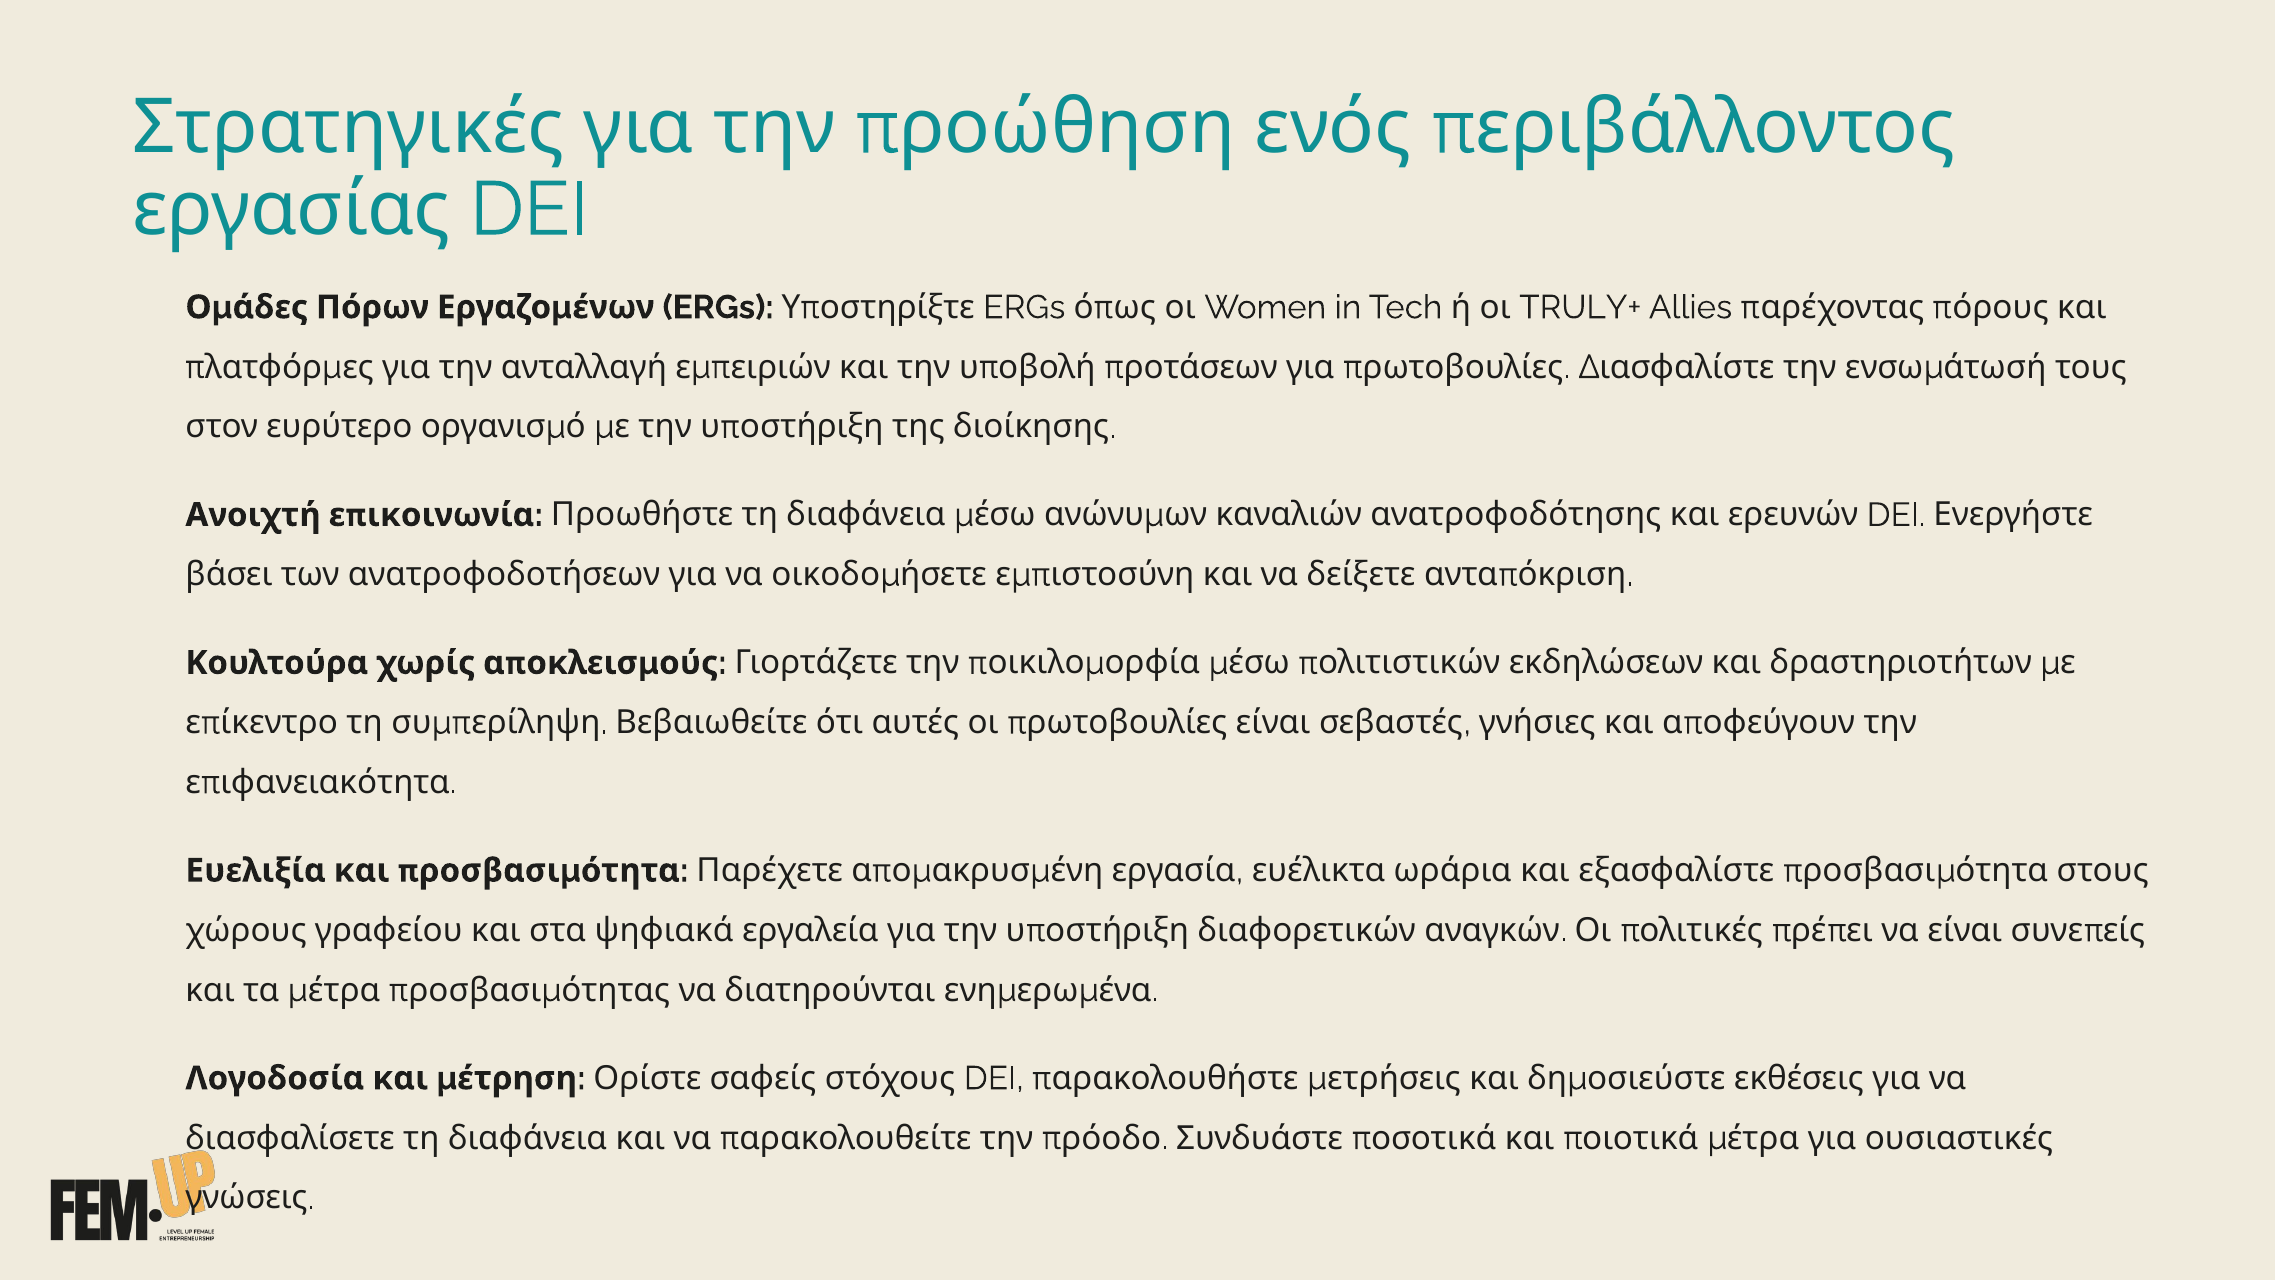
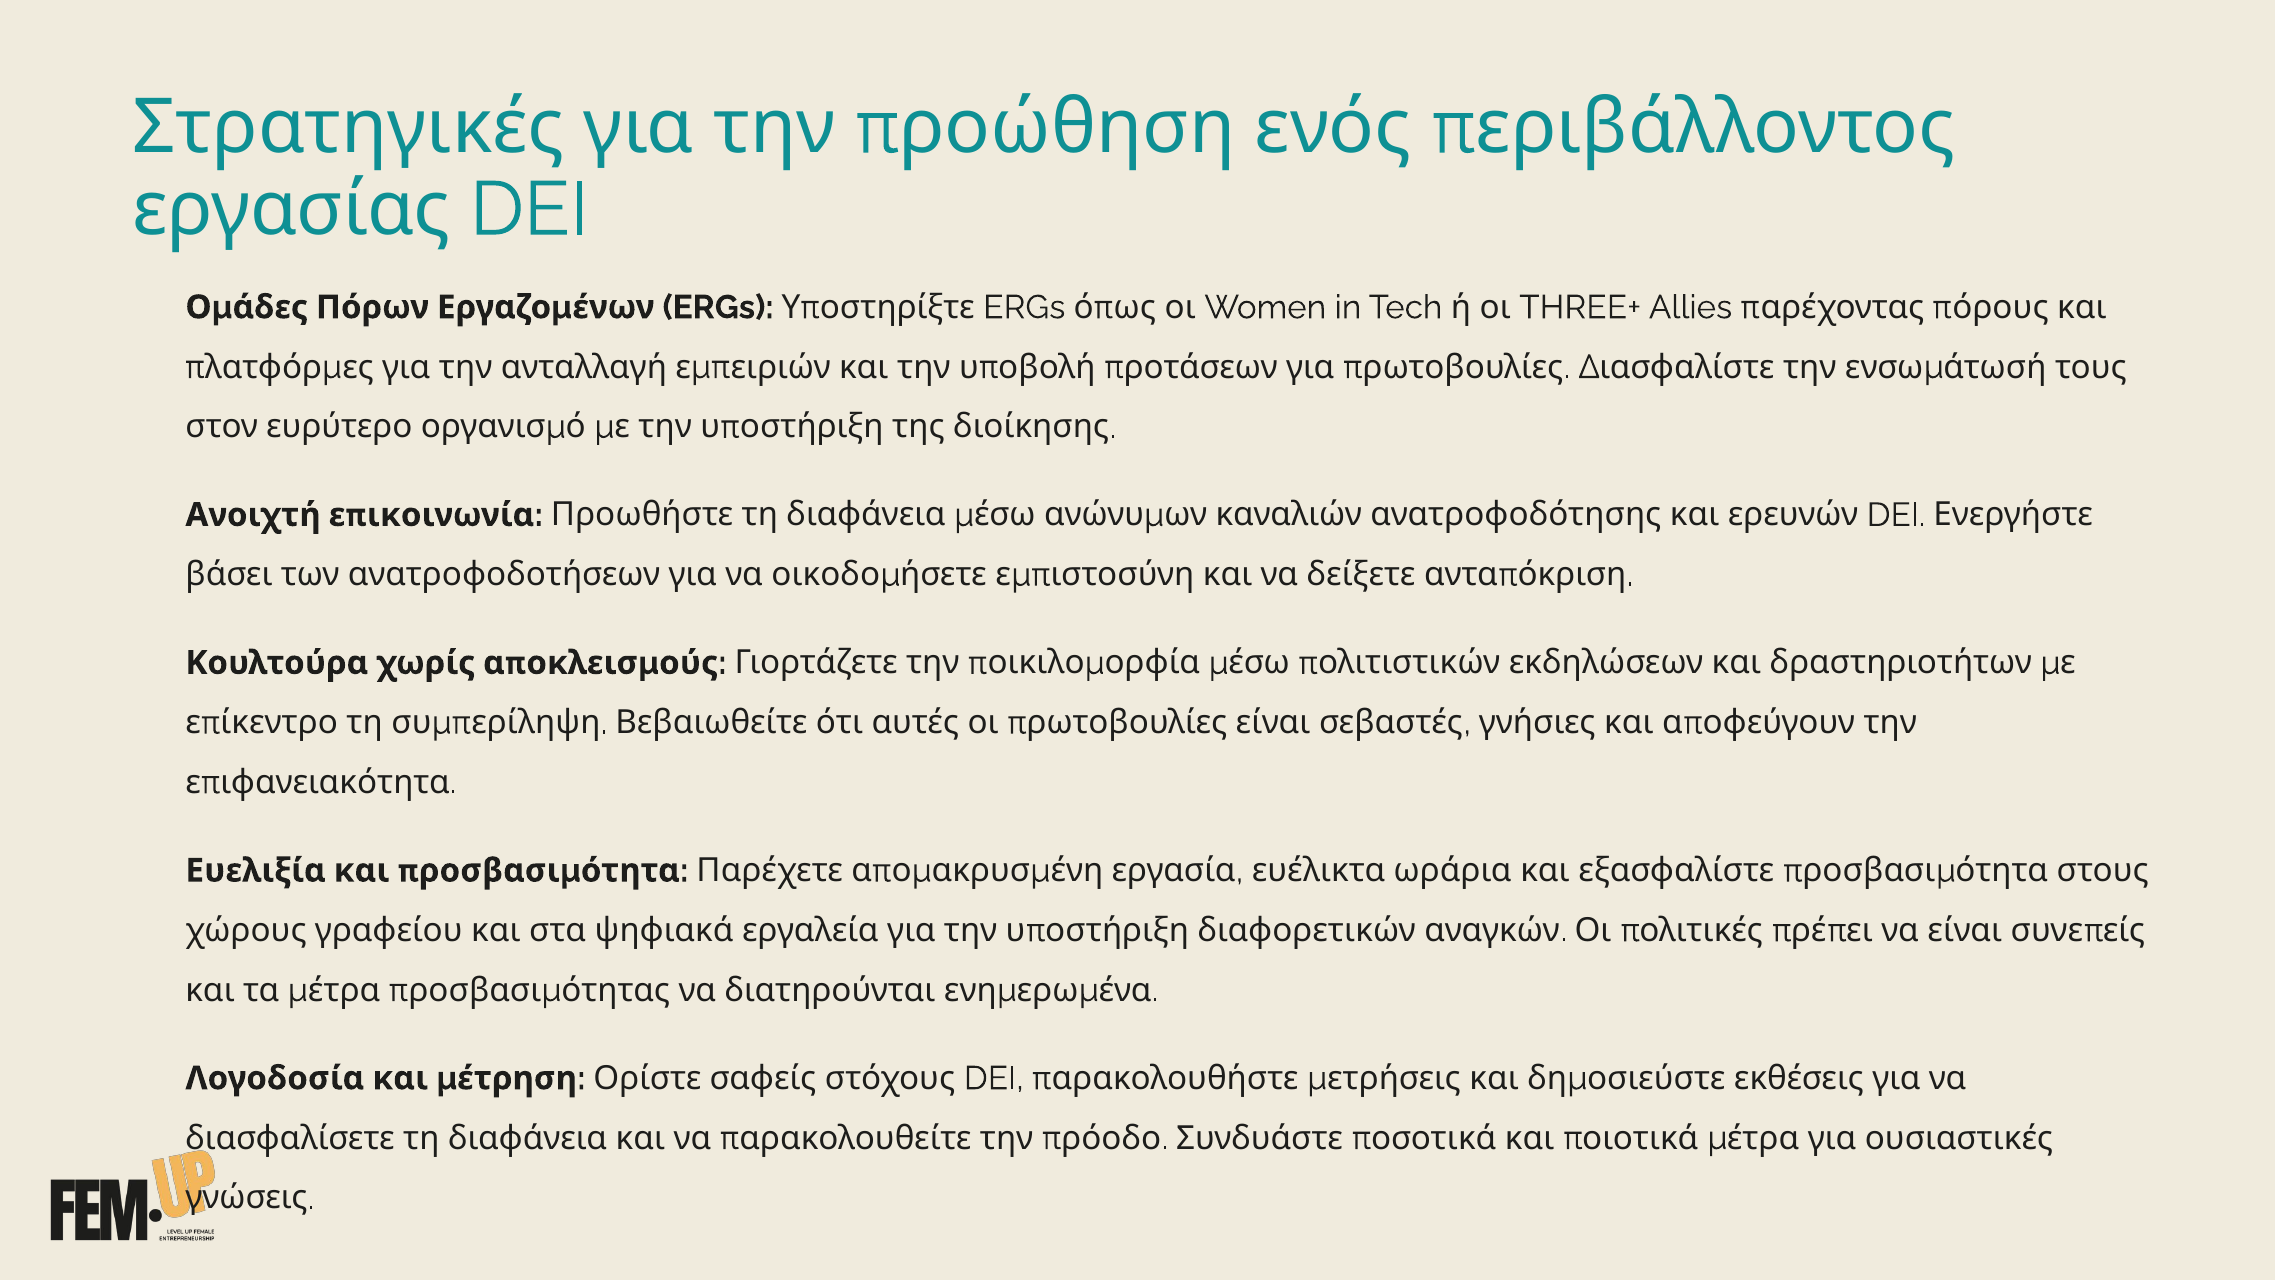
TRULY+: TRULY+ -> THREE+
